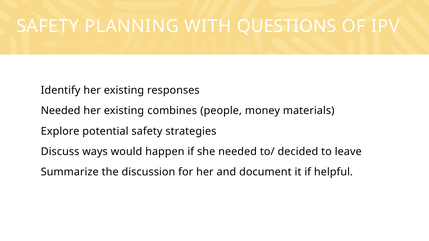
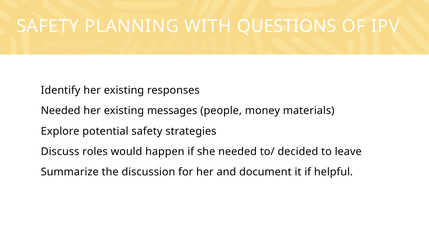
combines: combines -> messages
ways: ways -> roles
